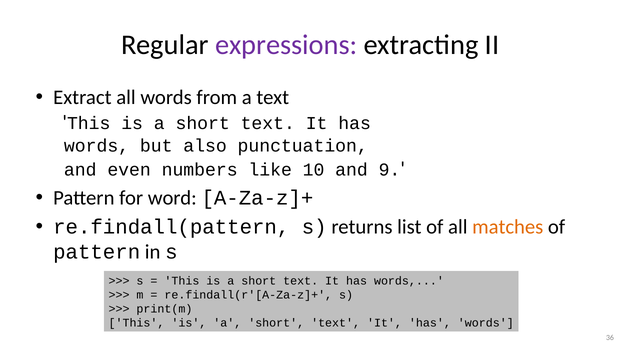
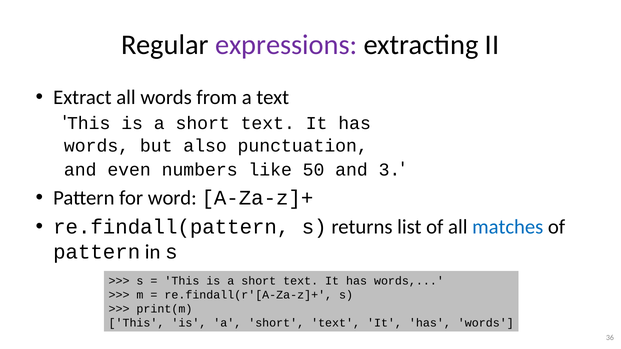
10: 10 -> 50
9: 9 -> 3
matches colour: orange -> blue
